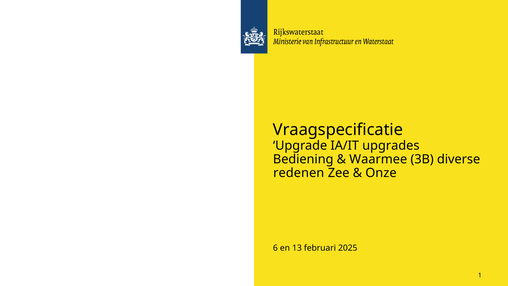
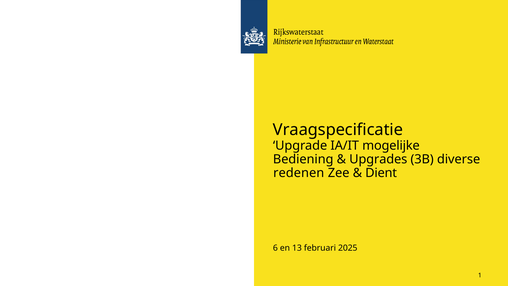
upgrades: upgrades -> mogelijke
Waarmee: Waarmee -> Upgrades
Onze: Onze -> Dient
